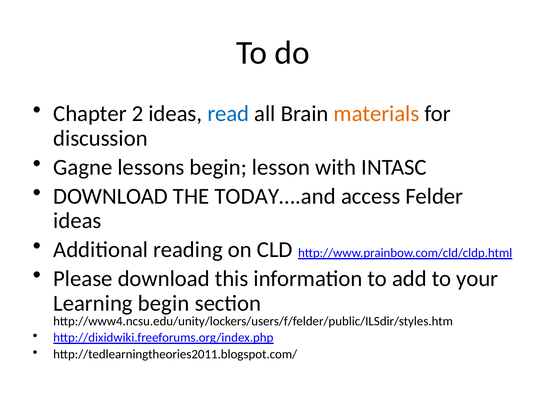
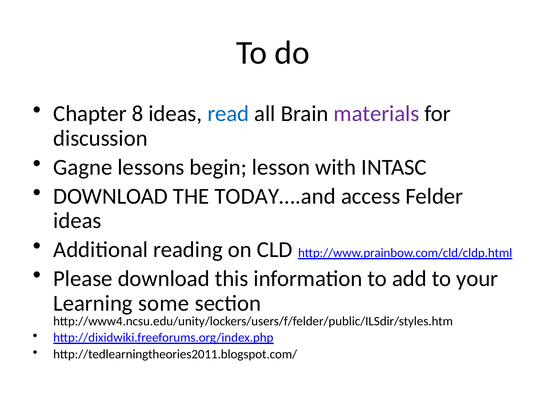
2: 2 -> 8
materials colour: orange -> purple
Learning begin: begin -> some
